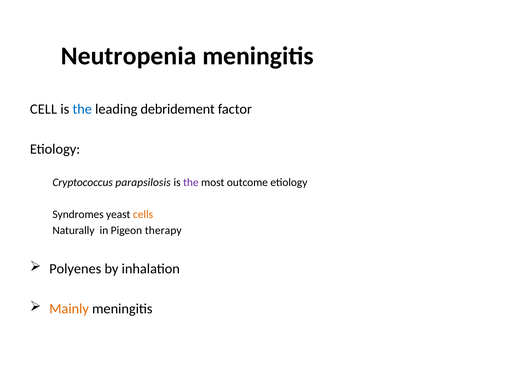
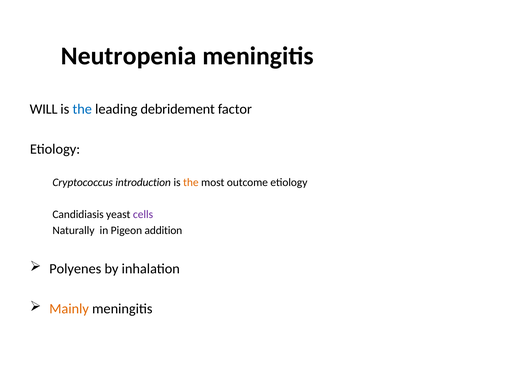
CELL: CELL -> WILL
parapsilosis: parapsilosis -> introduction
the at (191, 183) colour: purple -> orange
Syndromes: Syndromes -> Candidiasis
cells colour: orange -> purple
therapy: therapy -> addition
